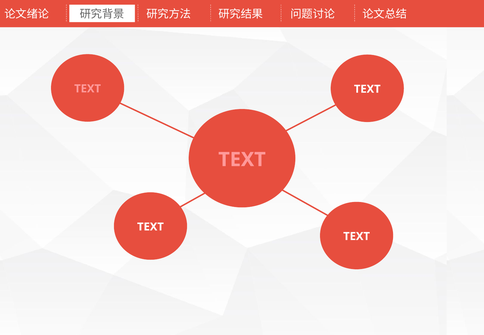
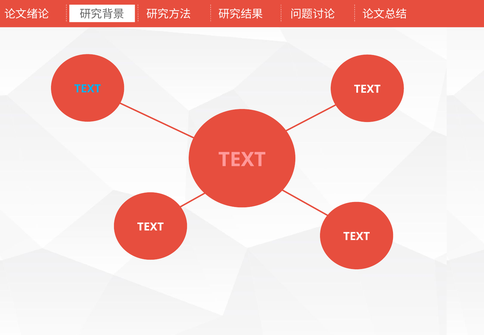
TEXT at (88, 89) colour: pink -> light blue
